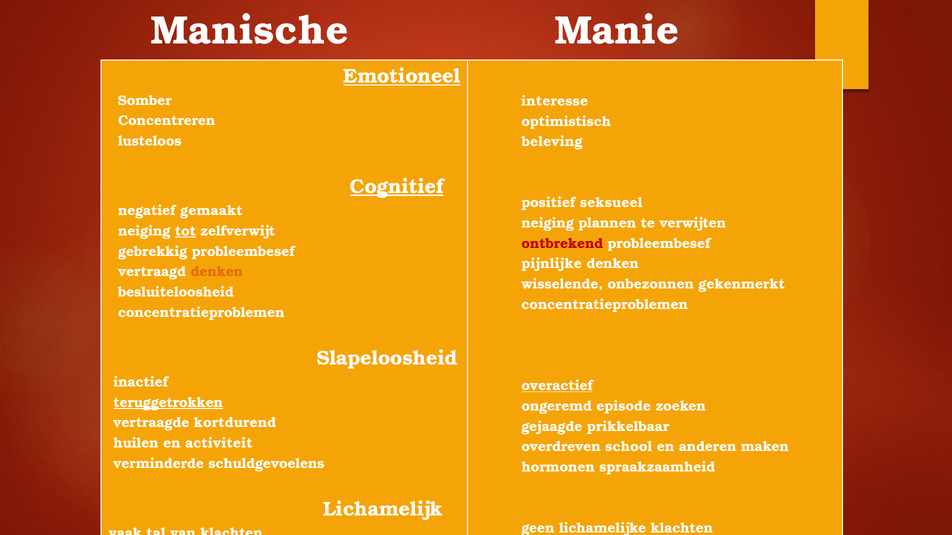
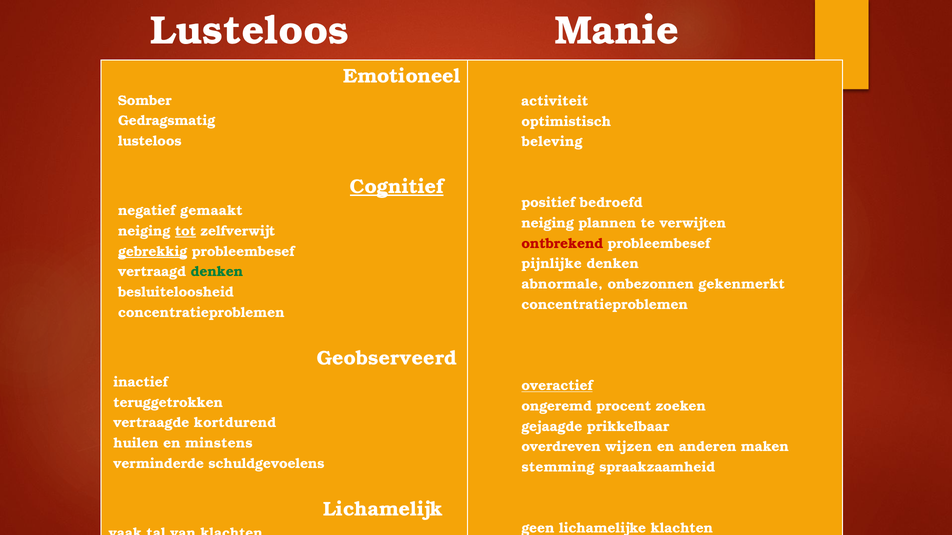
Manische at (250, 31): Manische -> Lusteloos
Emotioneel underline: present -> none
interesse at (555, 101): interesse -> activiteit
Concentreren: Concentreren -> Gedragsmatig
seksueel: seksueel -> bedroefd
gebrekkig underline: none -> present
denken at (217, 272) colour: orange -> green
wisselende: wisselende -> abnormale
Slapeloosheid: Slapeloosheid -> Geobserveerd
teruggetrokken underline: present -> none
episode: episode -> procent
en activiteit: activiteit -> minstens
school: school -> wijzen
hormonen: hormonen -> stemming
